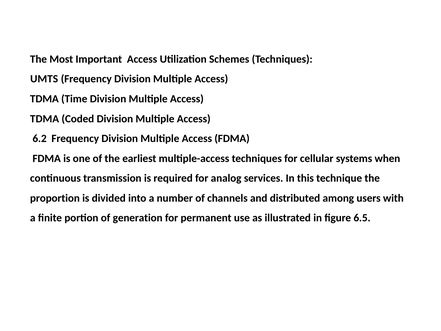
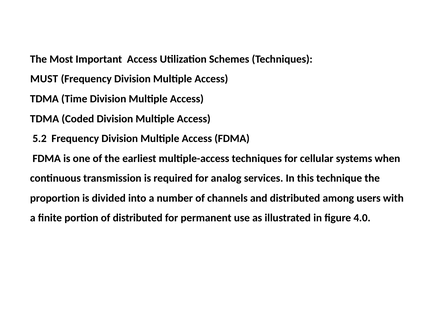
UMTS: UMTS -> MUST
6.2: 6.2 -> 5.2
of generation: generation -> distributed
6.5: 6.5 -> 4.0
